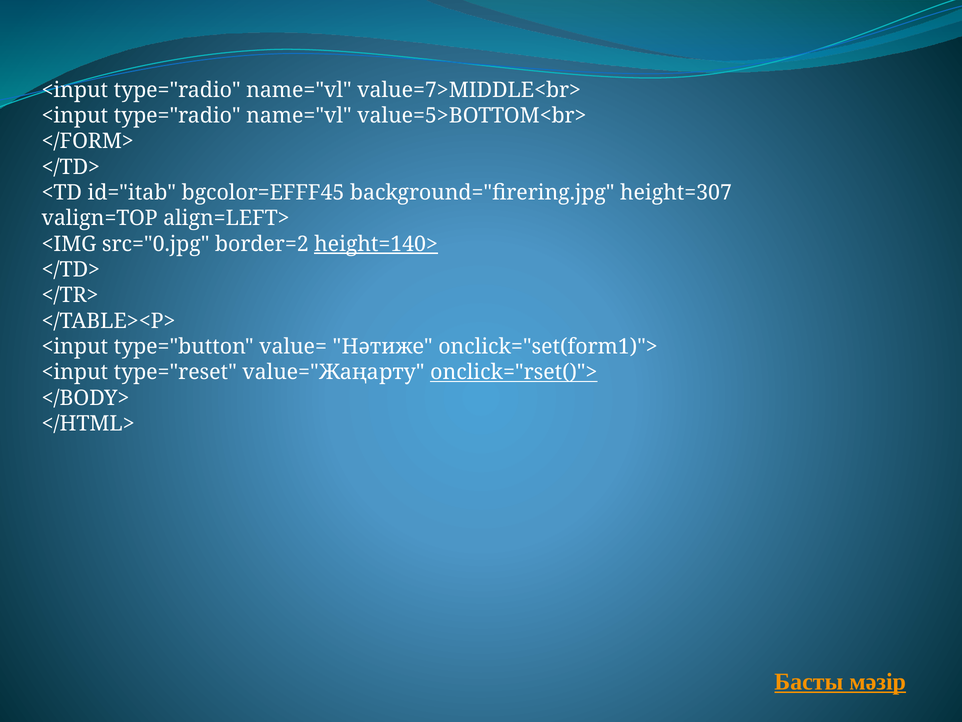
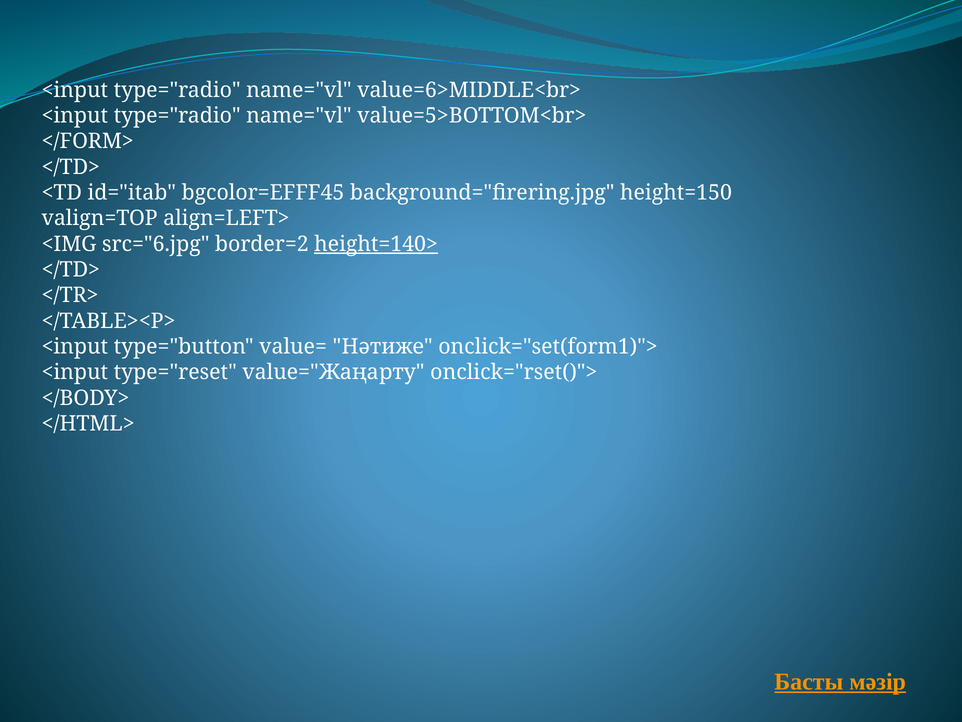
value=7>MIDDLE<br>: value=7>MIDDLE<br> -> value=6>MIDDLE<br>
height=307: height=307 -> height=150
src="0.jpg: src="0.jpg -> src="6.jpg
onclick="rset()"> underline: present -> none
